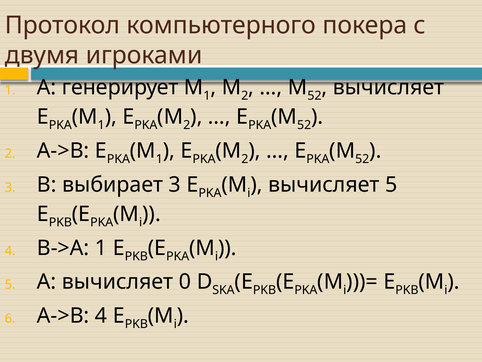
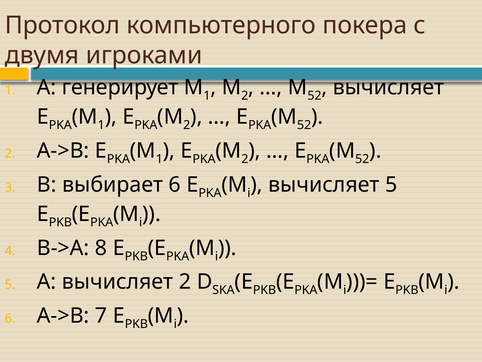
выбирает 3: 3 -> 6
B->A 1: 1 -> 8
вычисляет 0: 0 -> 2
A->B 4: 4 -> 7
